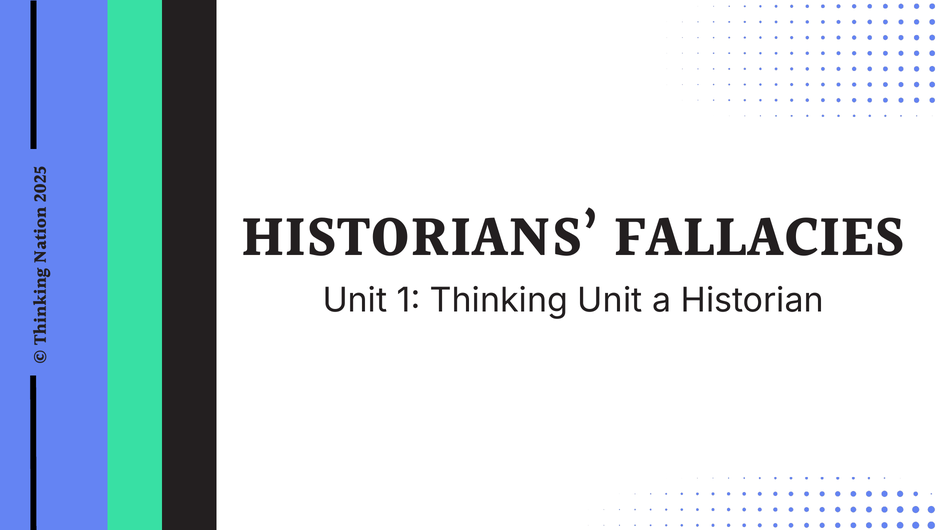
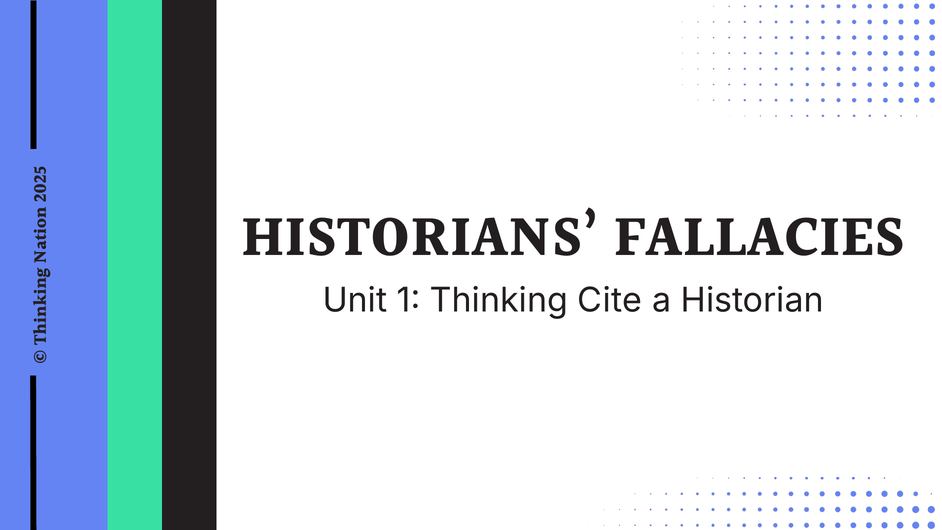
Thinking Unit: Unit -> Cite
